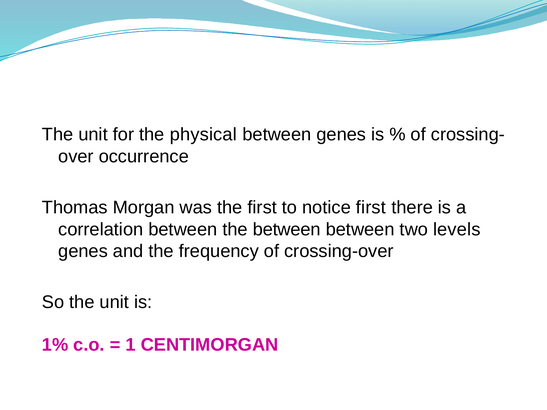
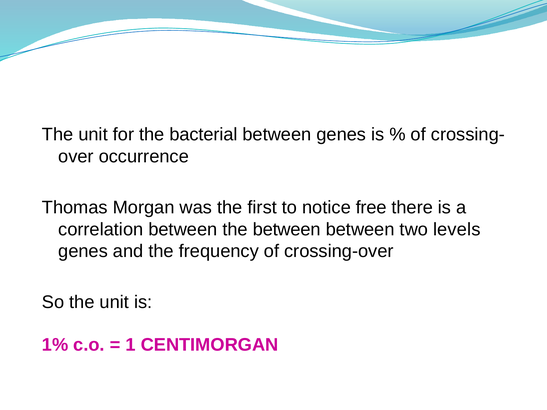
physical: physical -> bacterial
notice first: first -> free
